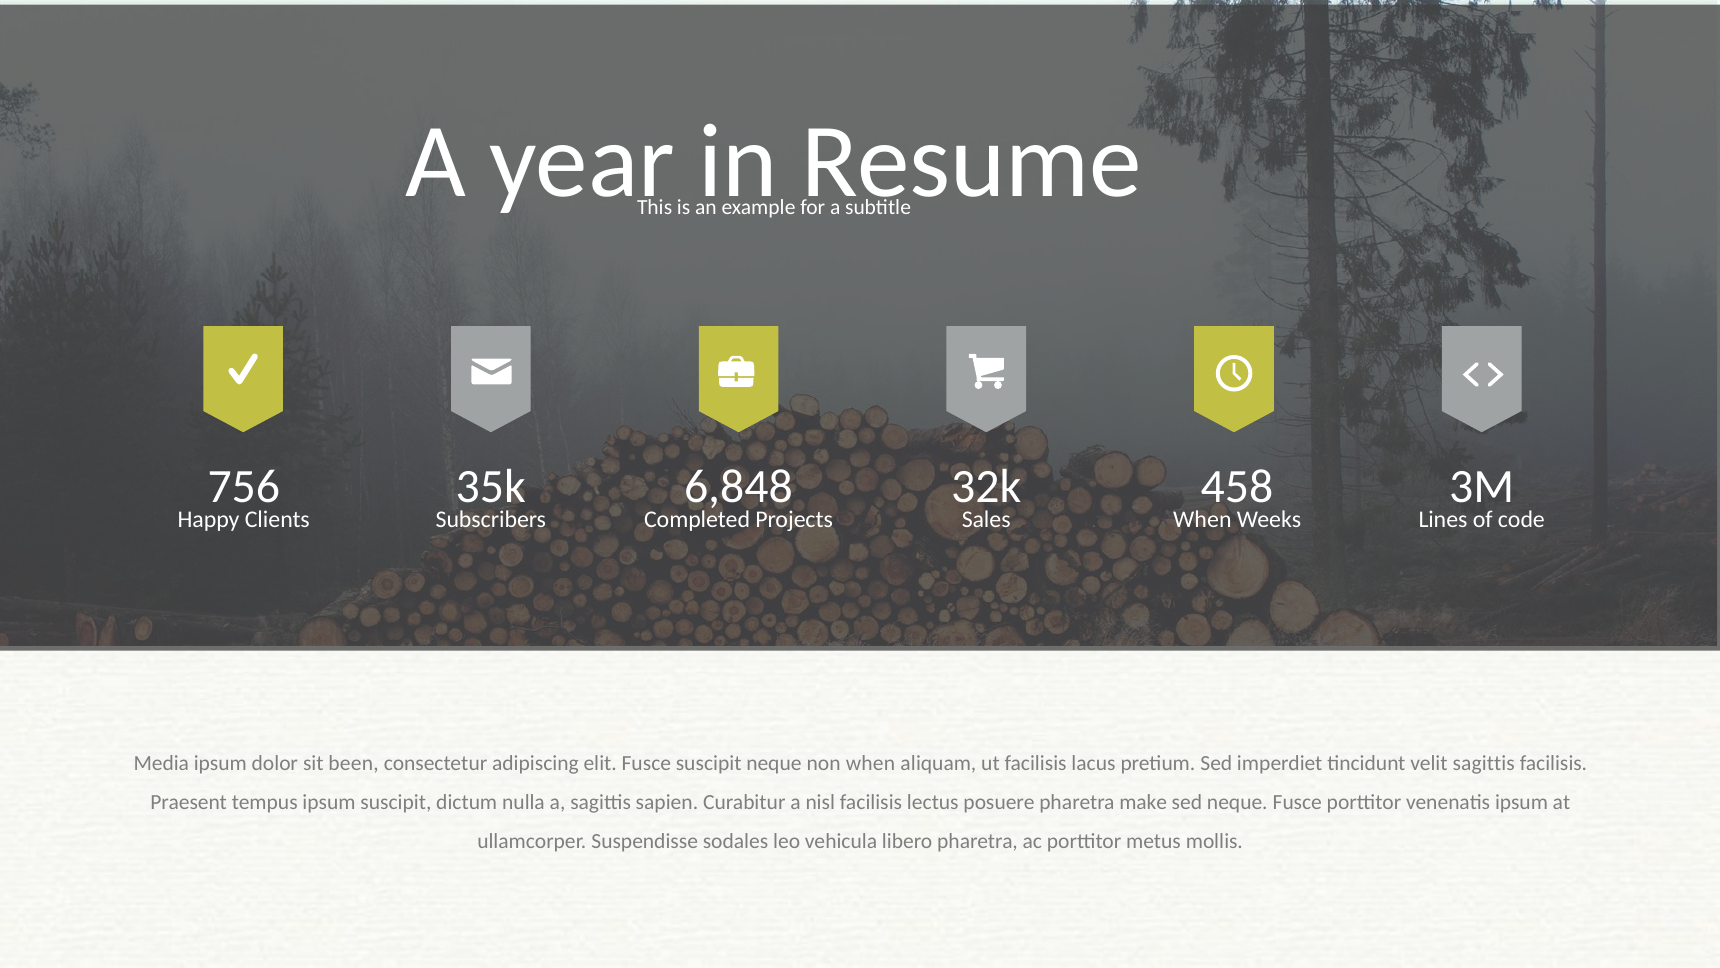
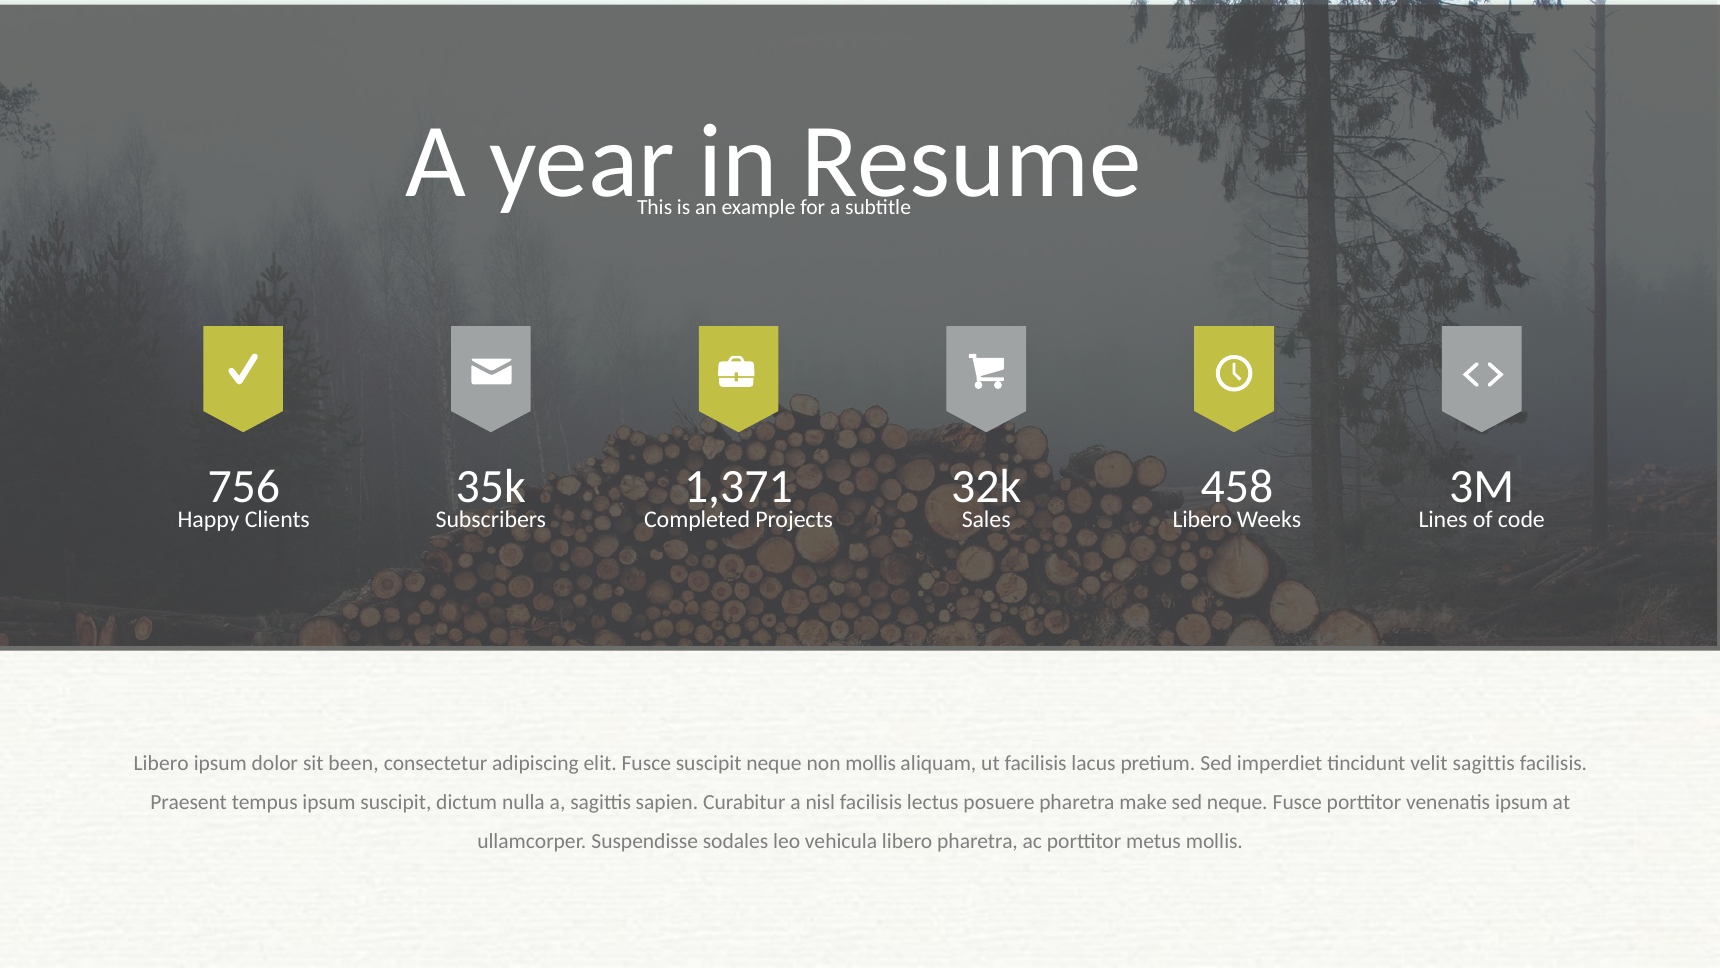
6,848: 6,848 -> 1,371
When at (1202, 519): When -> Libero
Media at (161, 763): Media -> Libero
non when: when -> mollis
